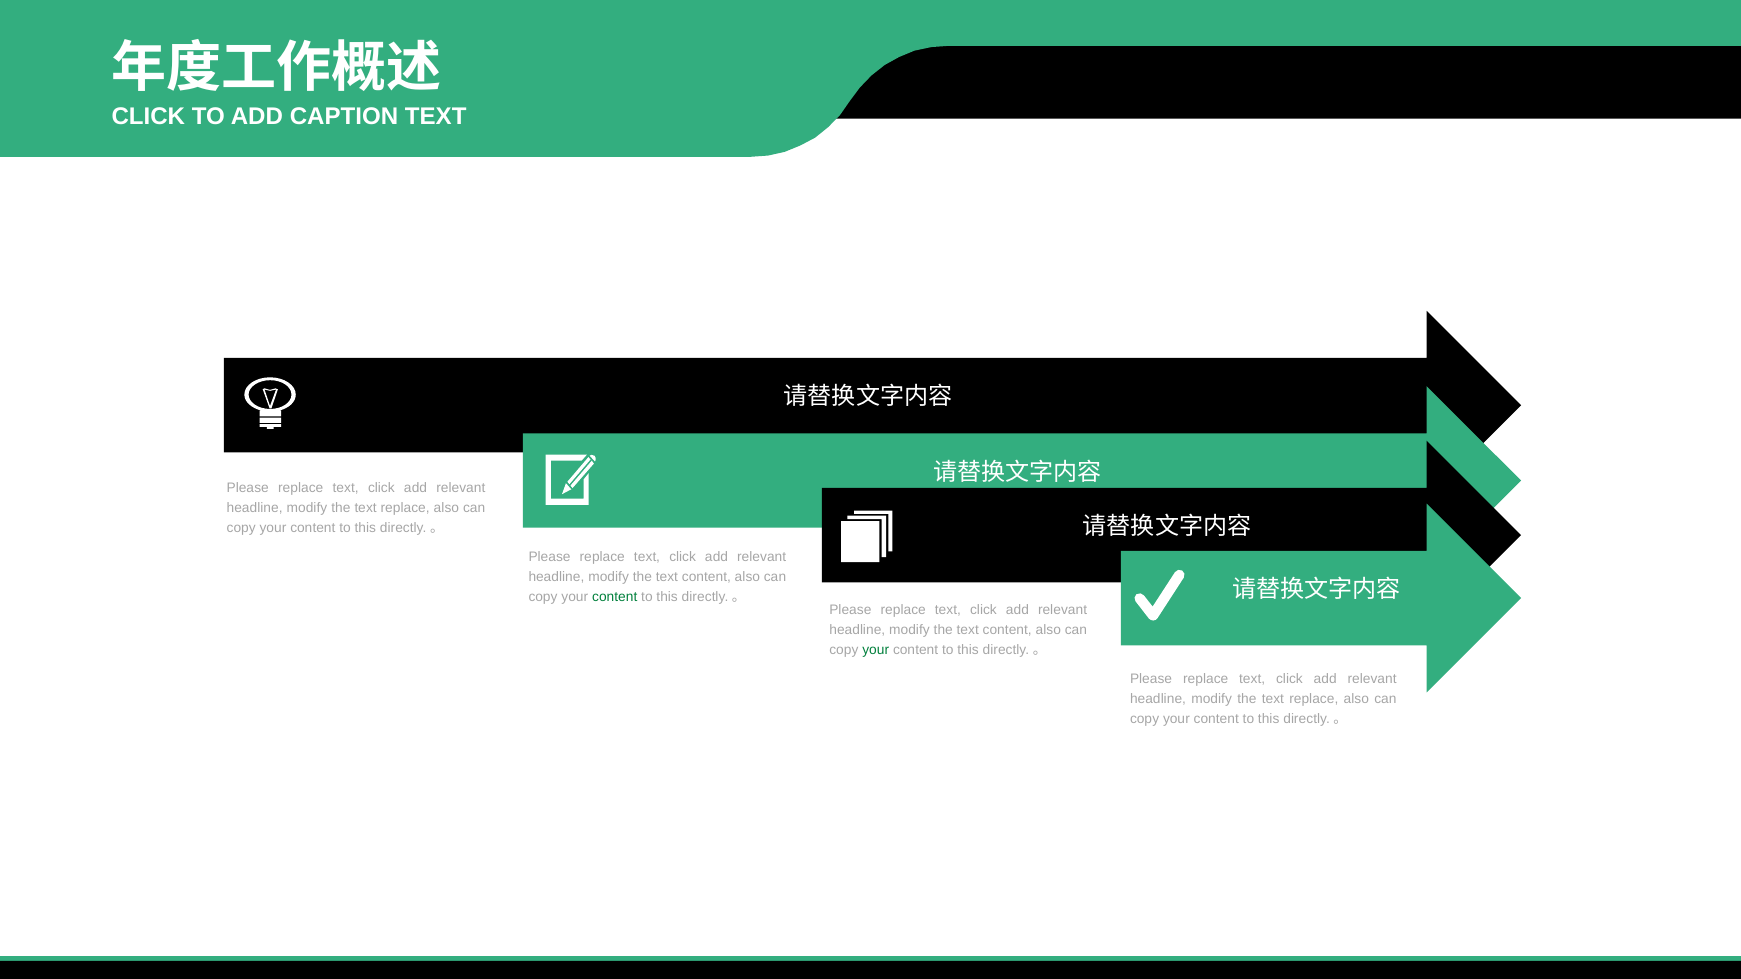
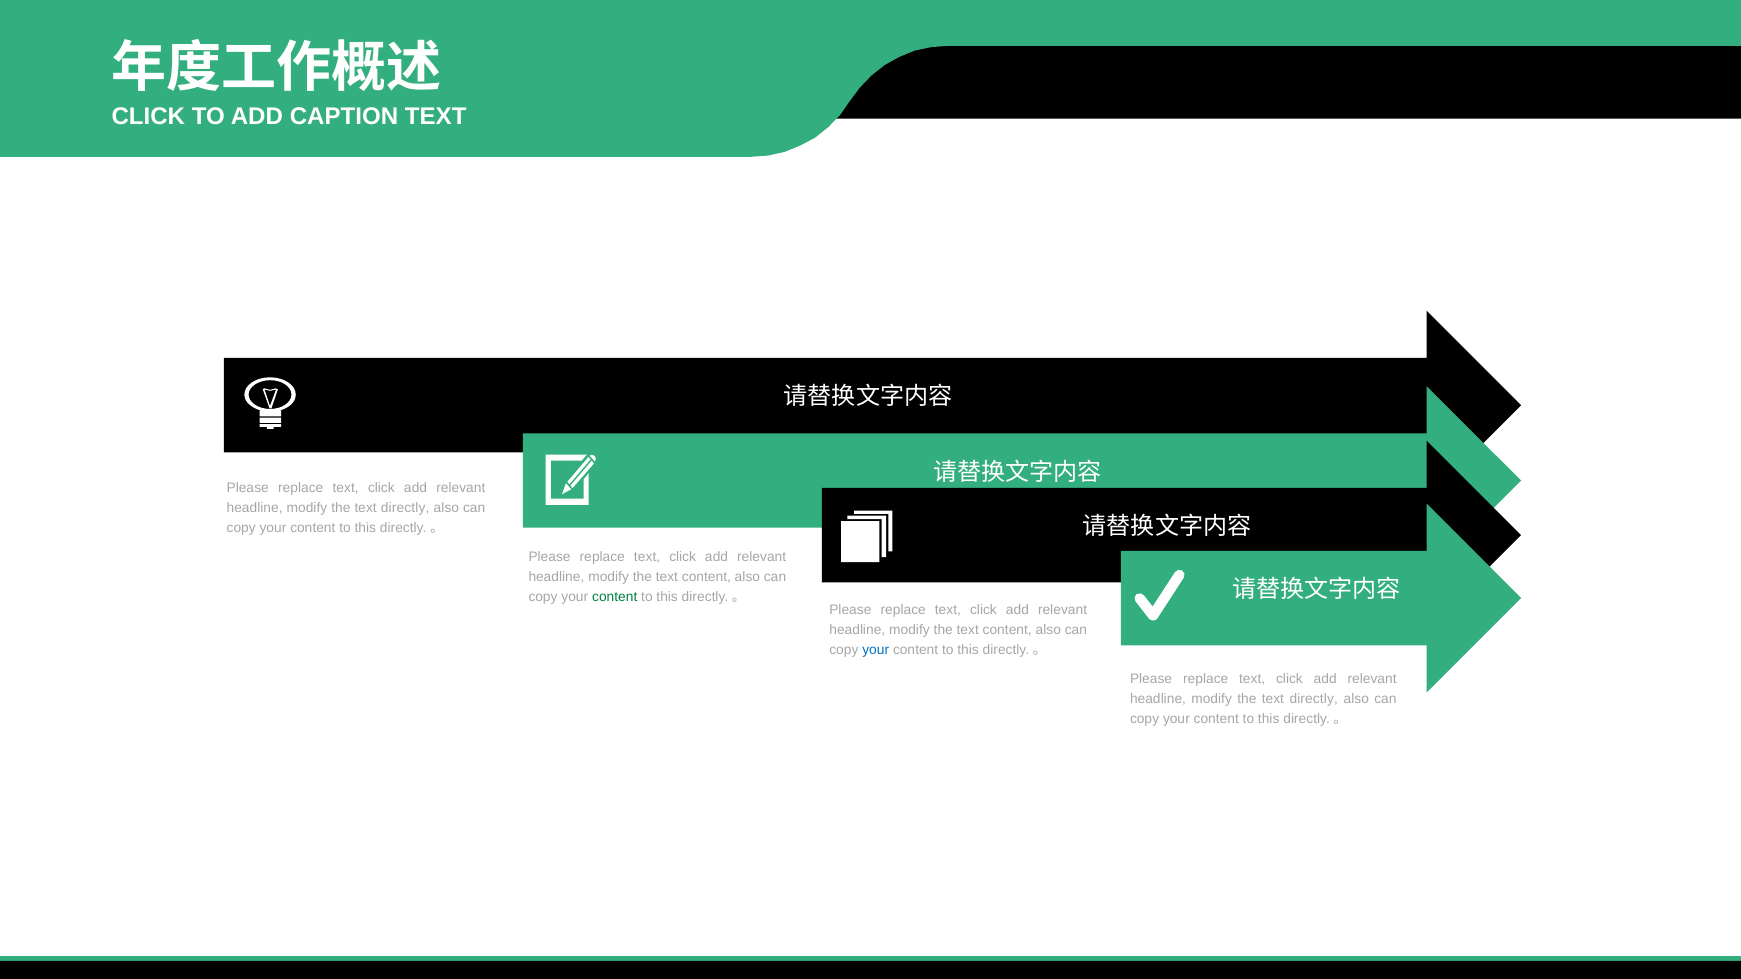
replace at (405, 508): replace -> directly
your at (876, 650) colour: green -> blue
replace at (1314, 699): replace -> directly
